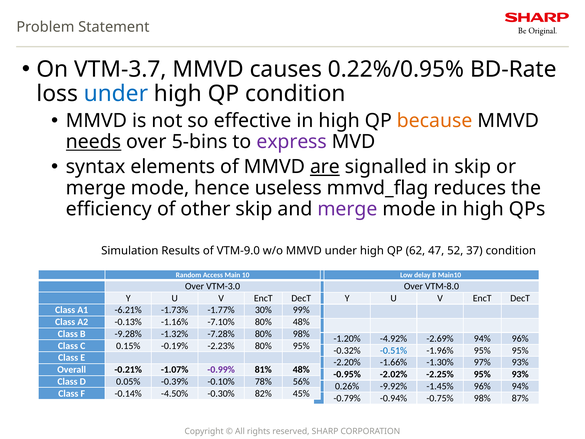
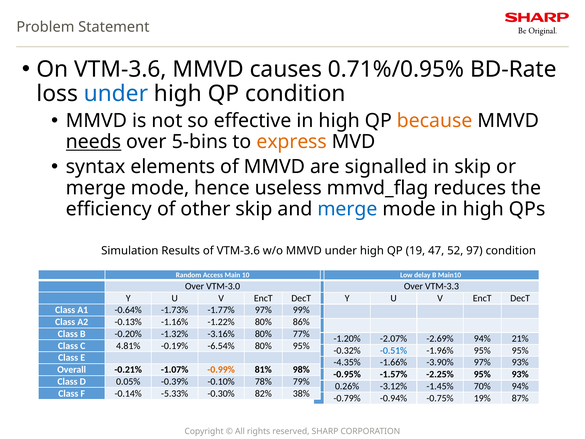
On VTM-3.7: VTM-3.7 -> VTM-3.6
0.22%/0.95%: 0.22%/0.95% -> 0.71%/0.95%
express colour: purple -> orange
are underline: present -> none
merge at (348, 209) colour: purple -> blue
of VTM-9.0: VTM-9.0 -> VTM-3.6
62: 62 -> 19
37: 37 -> 97
VTM-8.0: VTM-8.0 -> VTM-3.3
-6.21%: -6.21% -> -0.64%
-1.77% 30%: 30% -> 97%
-7.10%: -7.10% -> -1.22%
80% 48%: 48% -> 86%
-9.28%: -9.28% -> -0.20%
-7.28%: -7.28% -> -3.16%
80% 98%: 98% -> 77%
-4.92%: -4.92% -> -2.07%
94% 96%: 96% -> 21%
0.15%: 0.15% -> 4.81%
-2.23%: -2.23% -> -6.54%
-2.20%: -2.20% -> -4.35%
-1.30%: -1.30% -> -3.90%
-0.99% colour: purple -> orange
81% 48%: 48% -> 98%
-2.02%: -2.02% -> -1.57%
56%: 56% -> 79%
-9.92%: -9.92% -> -3.12%
-1.45% 96%: 96% -> 70%
-4.50%: -4.50% -> -5.33%
45%: 45% -> 38%
-0.75% 98%: 98% -> 19%
